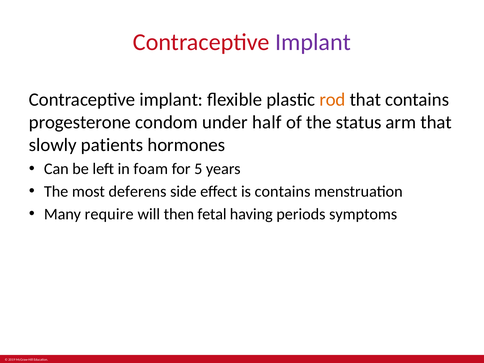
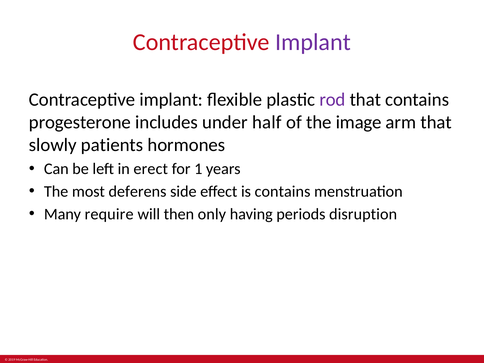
rod colour: orange -> purple
condom: condom -> includes
status: status -> image
foam: foam -> erect
5: 5 -> 1
fetal: fetal -> only
symptoms: symptoms -> disruption
